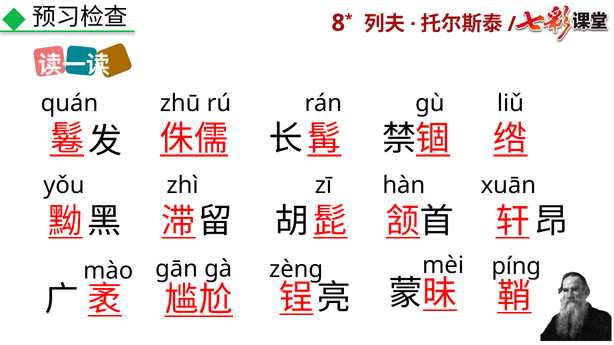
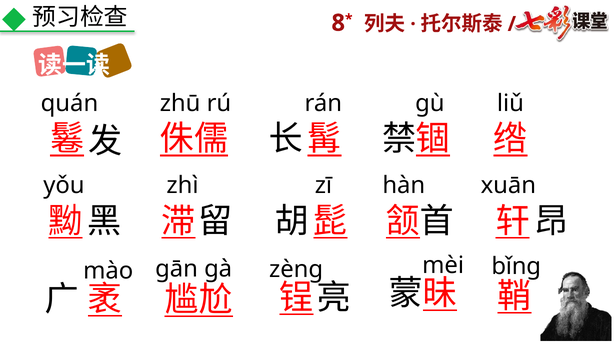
píng: píng -> bǐng
